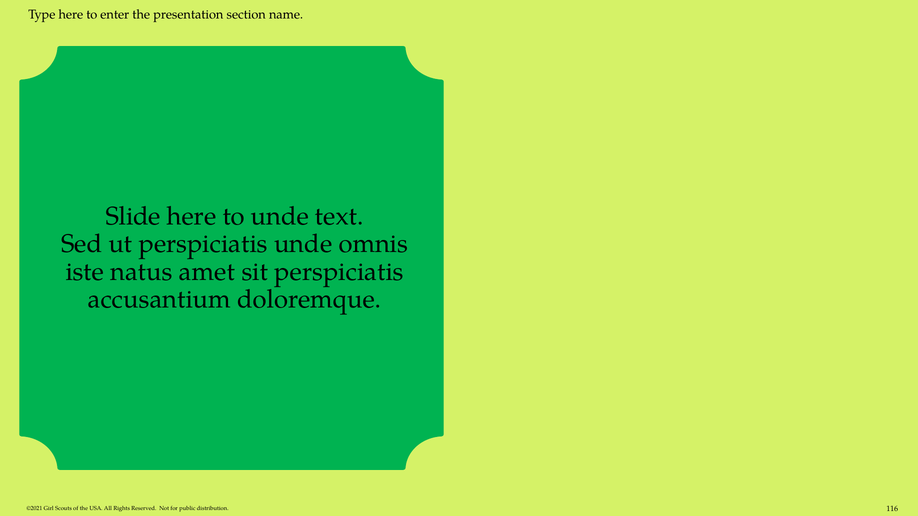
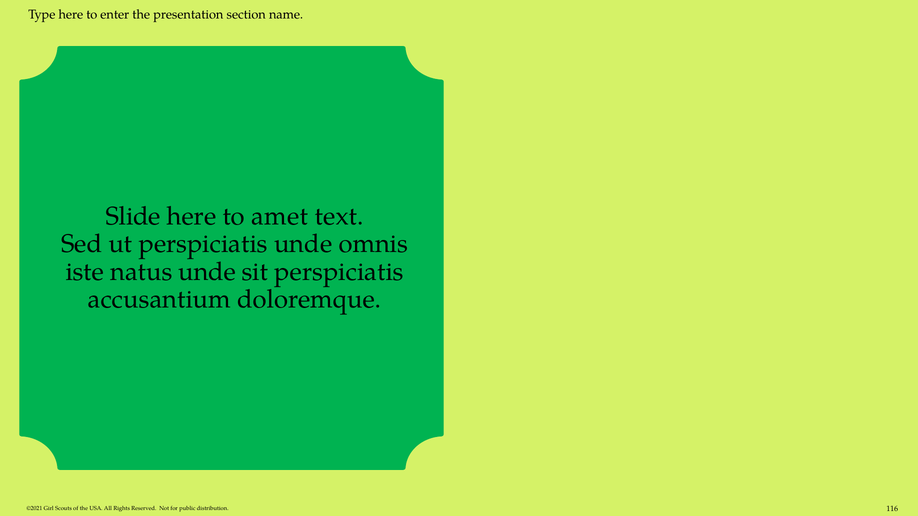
to unde: unde -> amet
natus amet: amet -> unde
